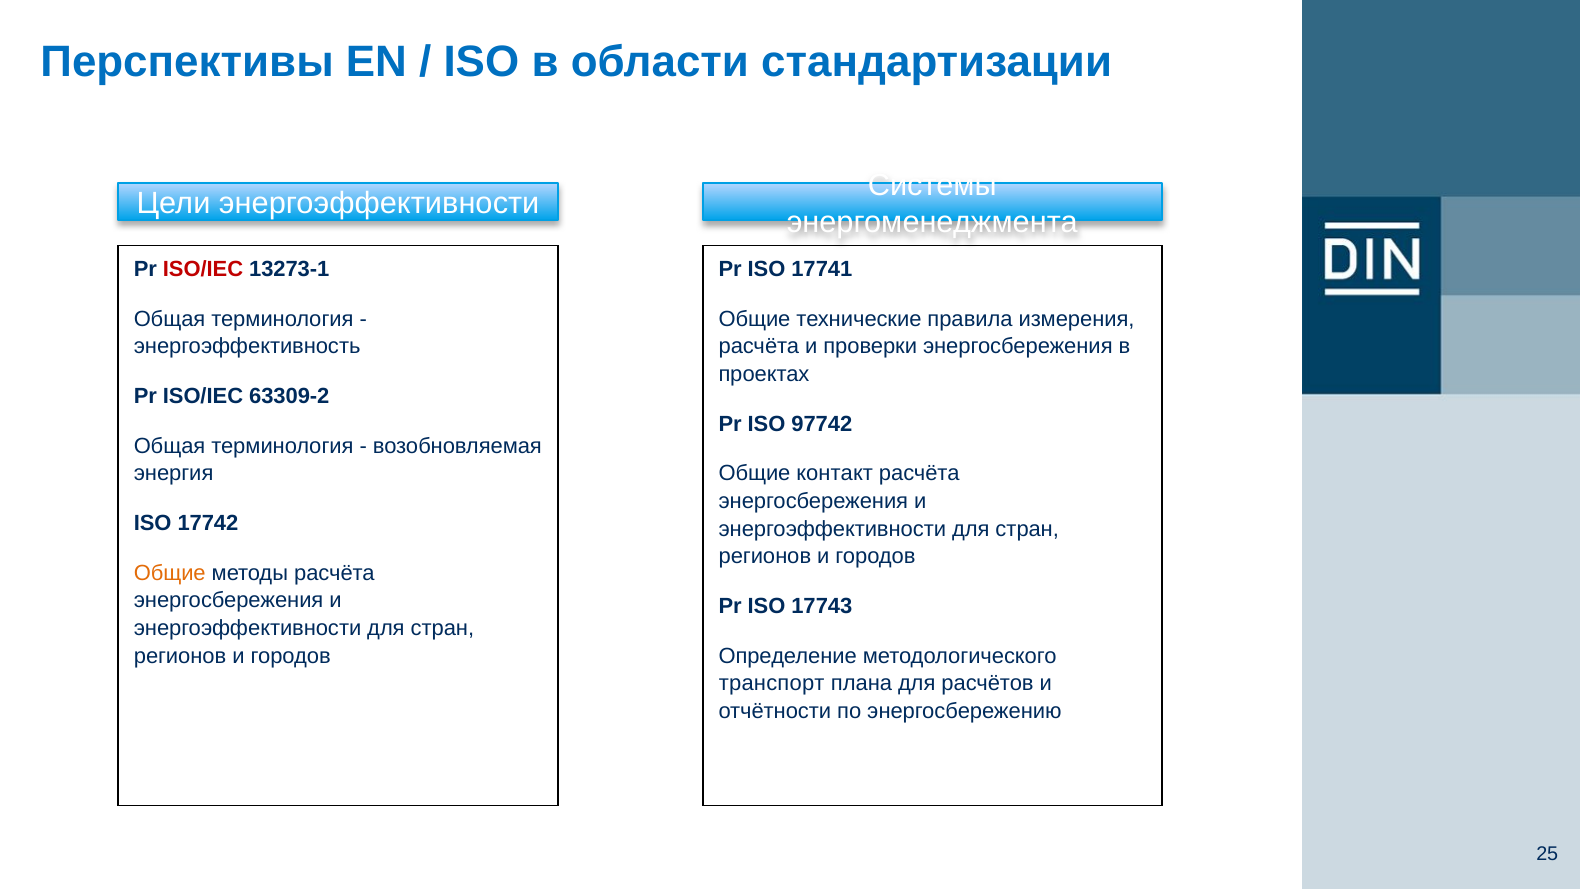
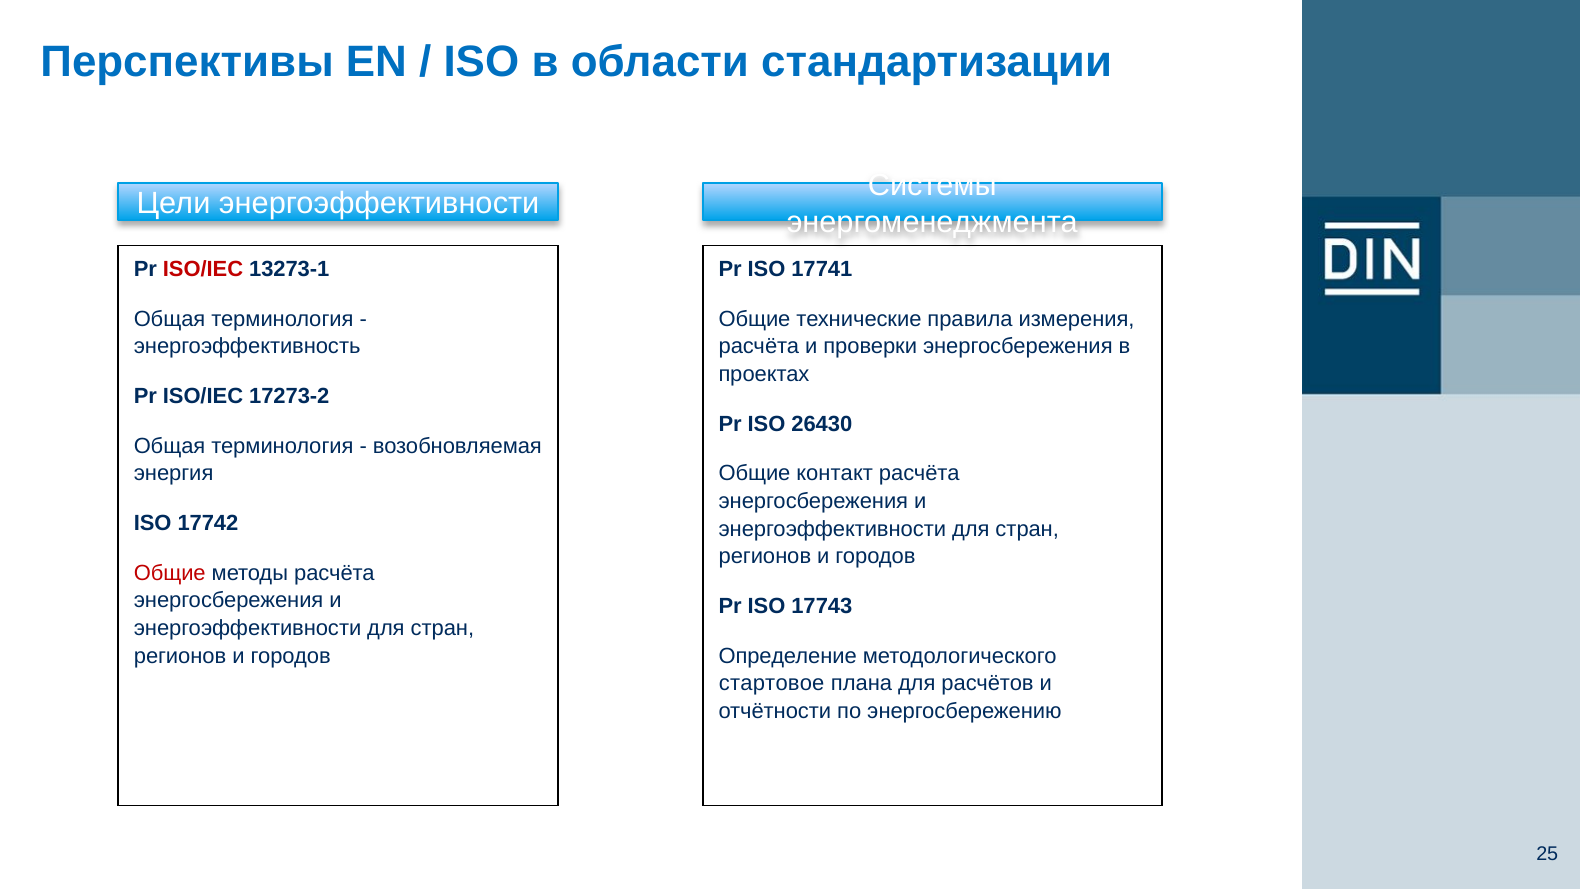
63309-2: 63309-2 -> 17273-2
97742: 97742 -> 26430
Общие at (170, 573) colour: orange -> red
транспорт: транспорт -> стартовое
